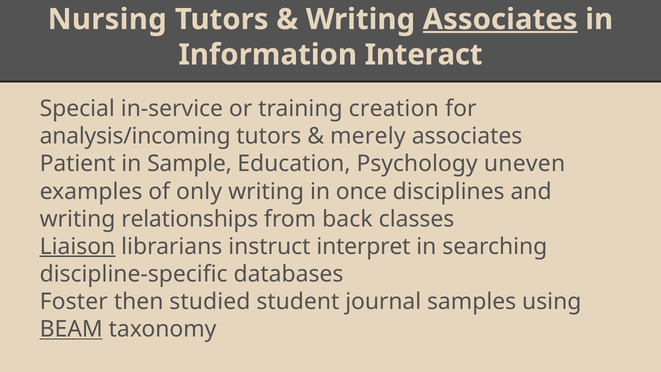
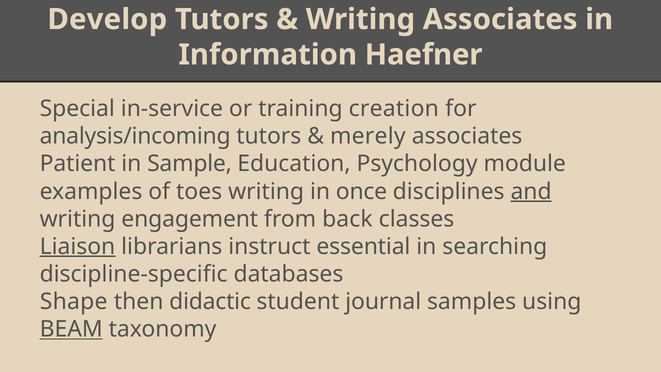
Nursing: Nursing -> Develop
Associates at (500, 19) underline: present -> none
Interact: Interact -> Haefner
uneven: uneven -> module
only: only -> toes
and underline: none -> present
relationships: relationships -> engagement
interpret: interpret -> essential
Foster: Foster -> Shape
studied: studied -> didactic
